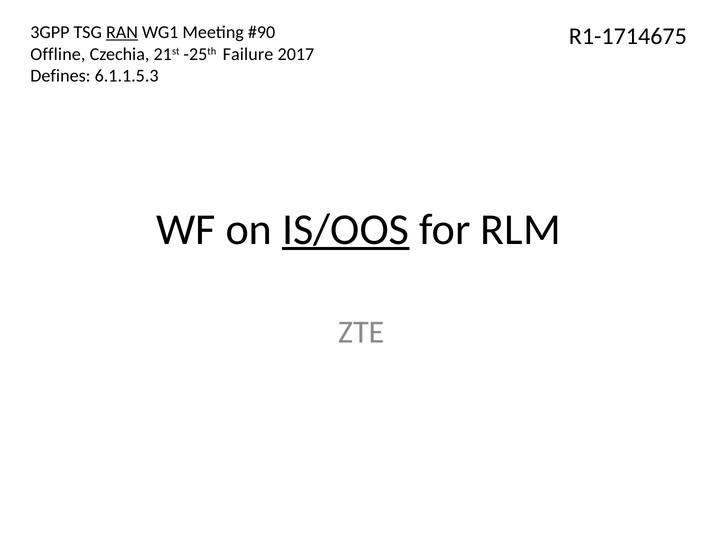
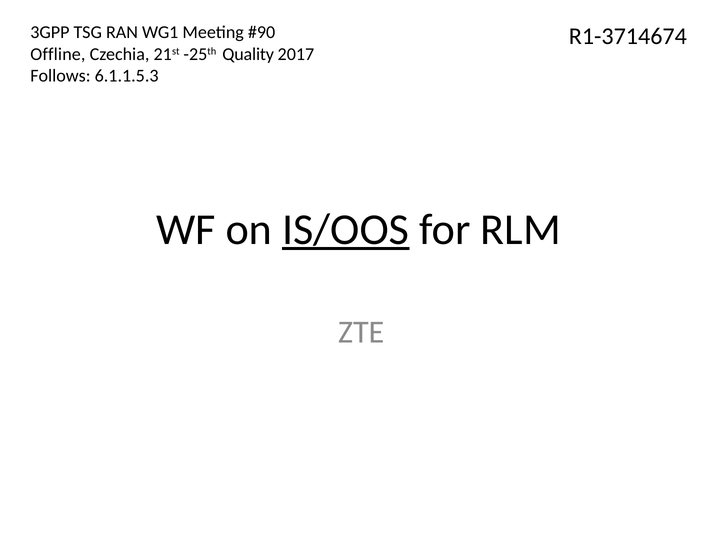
RAN underline: present -> none
R1-1714675: R1-1714675 -> R1-3714674
Failure: Failure -> Quality
Defines: Defines -> Follows
